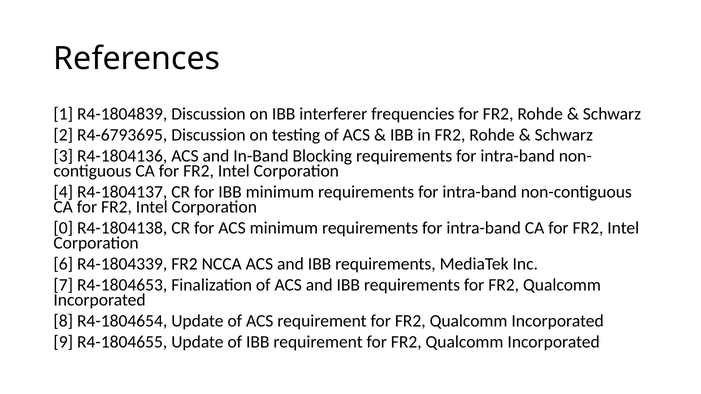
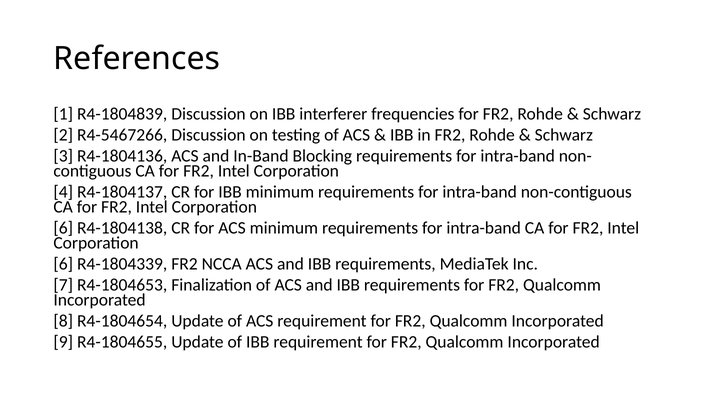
R4-6793695: R4-6793695 -> R4-5467266
0 at (63, 228): 0 -> 6
